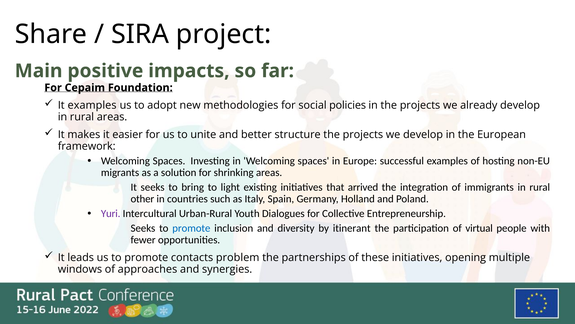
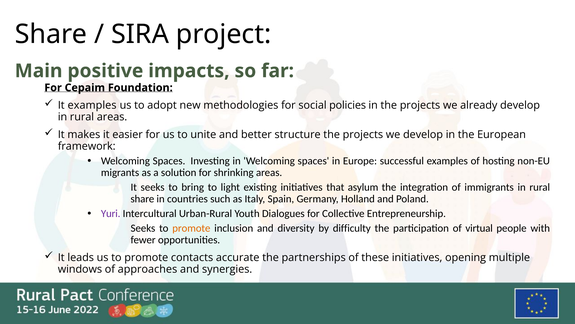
arrived: arrived -> asylum
other at (142, 199): other -> share
promote at (191, 228) colour: blue -> orange
itinerant: itinerant -> difficulty
problem: problem -> accurate
